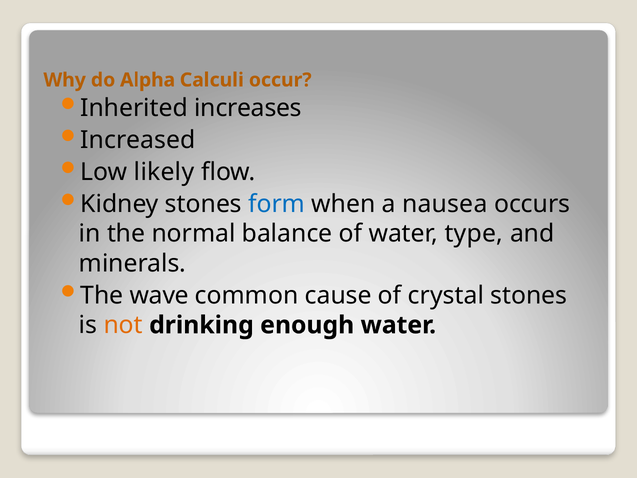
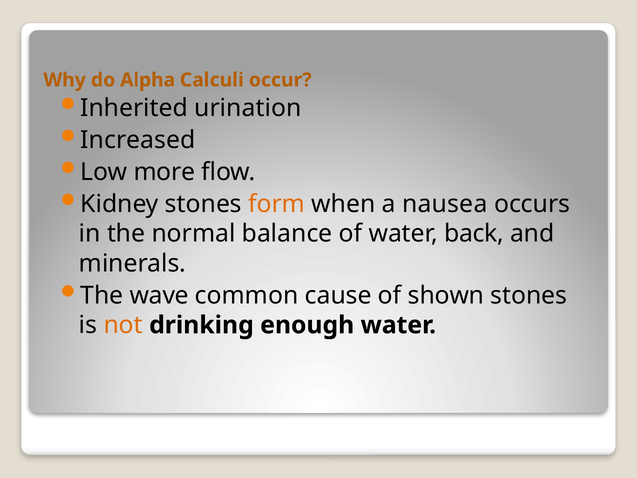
increases: increases -> urination
likely: likely -> more
form colour: blue -> orange
type: type -> back
crystal: crystal -> shown
